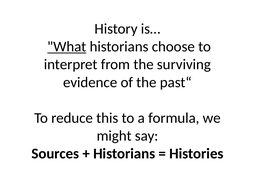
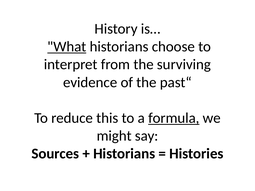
formula underline: none -> present
